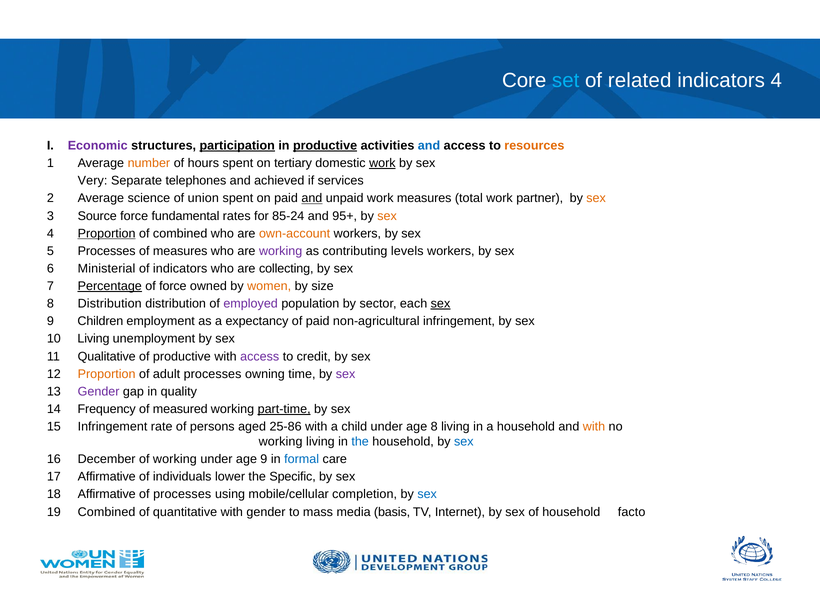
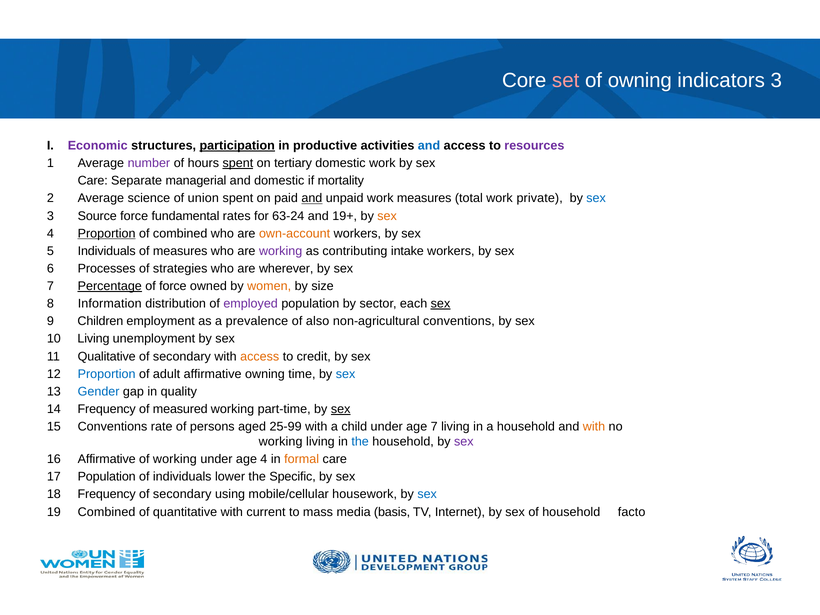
set colour: light blue -> pink
of related: related -> owning
indicators 4: 4 -> 3
productive at (325, 146) underline: present -> none
resources colour: orange -> purple
number colour: orange -> purple
spent at (238, 163) underline: none -> present
work at (382, 163) underline: present -> none
Very at (93, 181): Very -> Care
telephones: telephones -> managerial
and achieved: achieved -> domestic
services: services -> mortality
partner: partner -> private
sex at (596, 198) colour: orange -> blue
85-24: 85-24 -> 63-24
95+: 95+ -> 19+
5 Processes: Processes -> Individuals
levels: levels -> intake
Ministerial: Ministerial -> Processes
of indicators: indicators -> strategies
collecting: collecting -> wherever
8 Distribution: Distribution -> Information
expectancy: expectancy -> prevalence
of paid: paid -> also
non-agricultural infringement: infringement -> conventions
productive at (182, 356): productive -> secondary
access at (260, 356) colour: purple -> orange
Proportion at (107, 374) colour: orange -> blue
adult processes: processes -> affirmative
sex at (346, 374) colour: purple -> blue
Gender at (99, 392) colour: purple -> blue
part-time underline: present -> none
sex at (341, 409) underline: none -> present
15 Infringement: Infringement -> Conventions
25-86: 25-86 -> 25-99
age 8: 8 -> 7
sex at (464, 442) colour: blue -> purple
16 December: December -> Affirmative
age 9: 9 -> 4
formal colour: blue -> orange
17 Affirmative: Affirmative -> Population
18 Affirmative: Affirmative -> Frequency
processes at (182, 494): processes -> secondary
completion: completion -> housework
with gender: gender -> current
